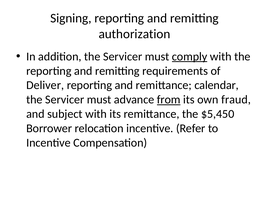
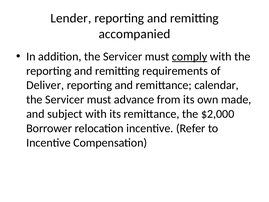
Signing: Signing -> Lender
authorization: authorization -> accompanied
from underline: present -> none
fraud: fraud -> made
$5,450: $5,450 -> $2,000
